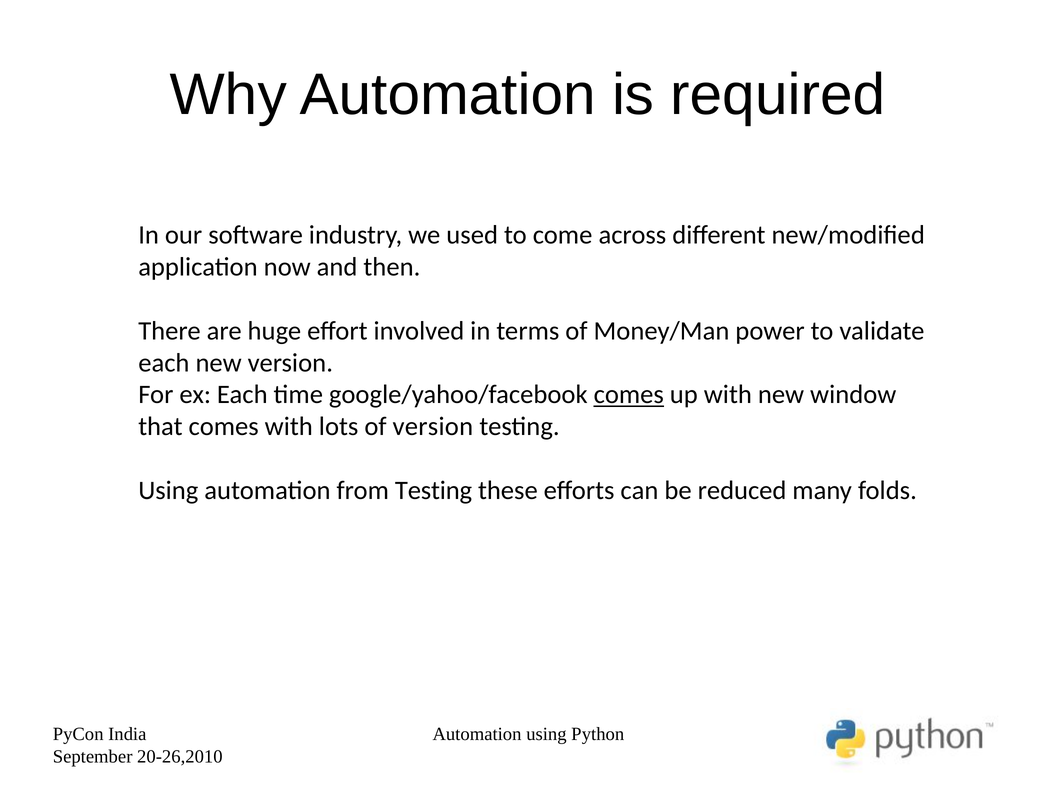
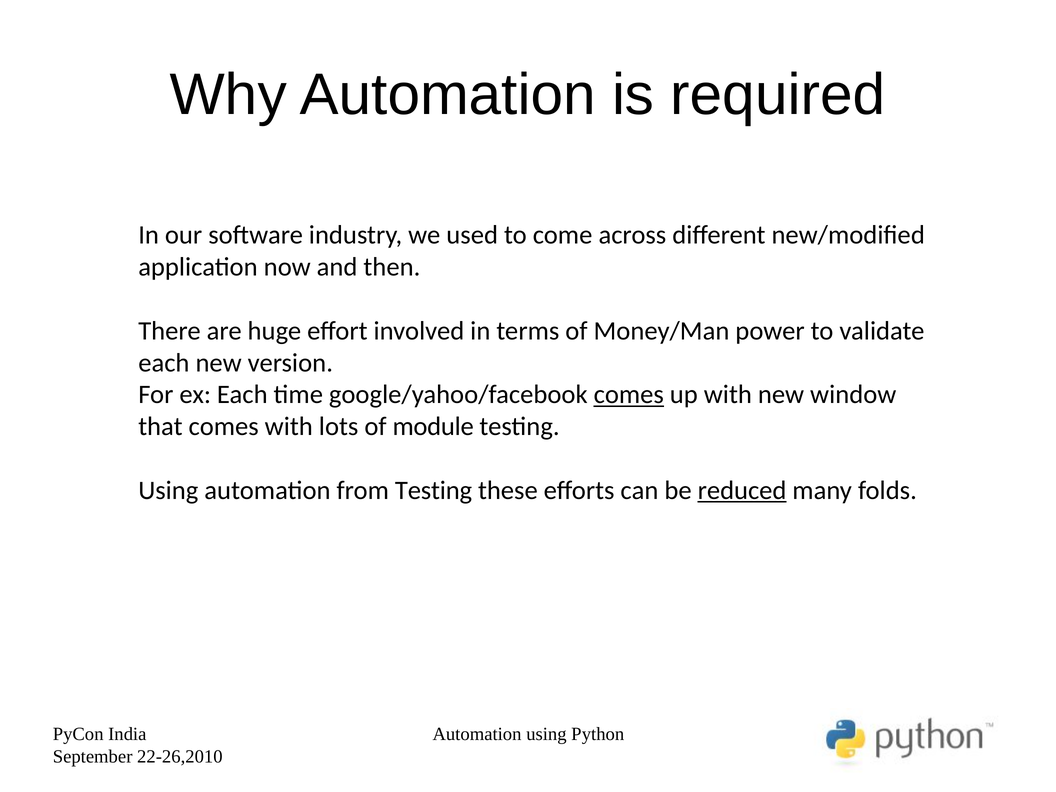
of version: version -> module
reduced underline: none -> present
20-26,2010: 20-26,2010 -> 22-26,2010
